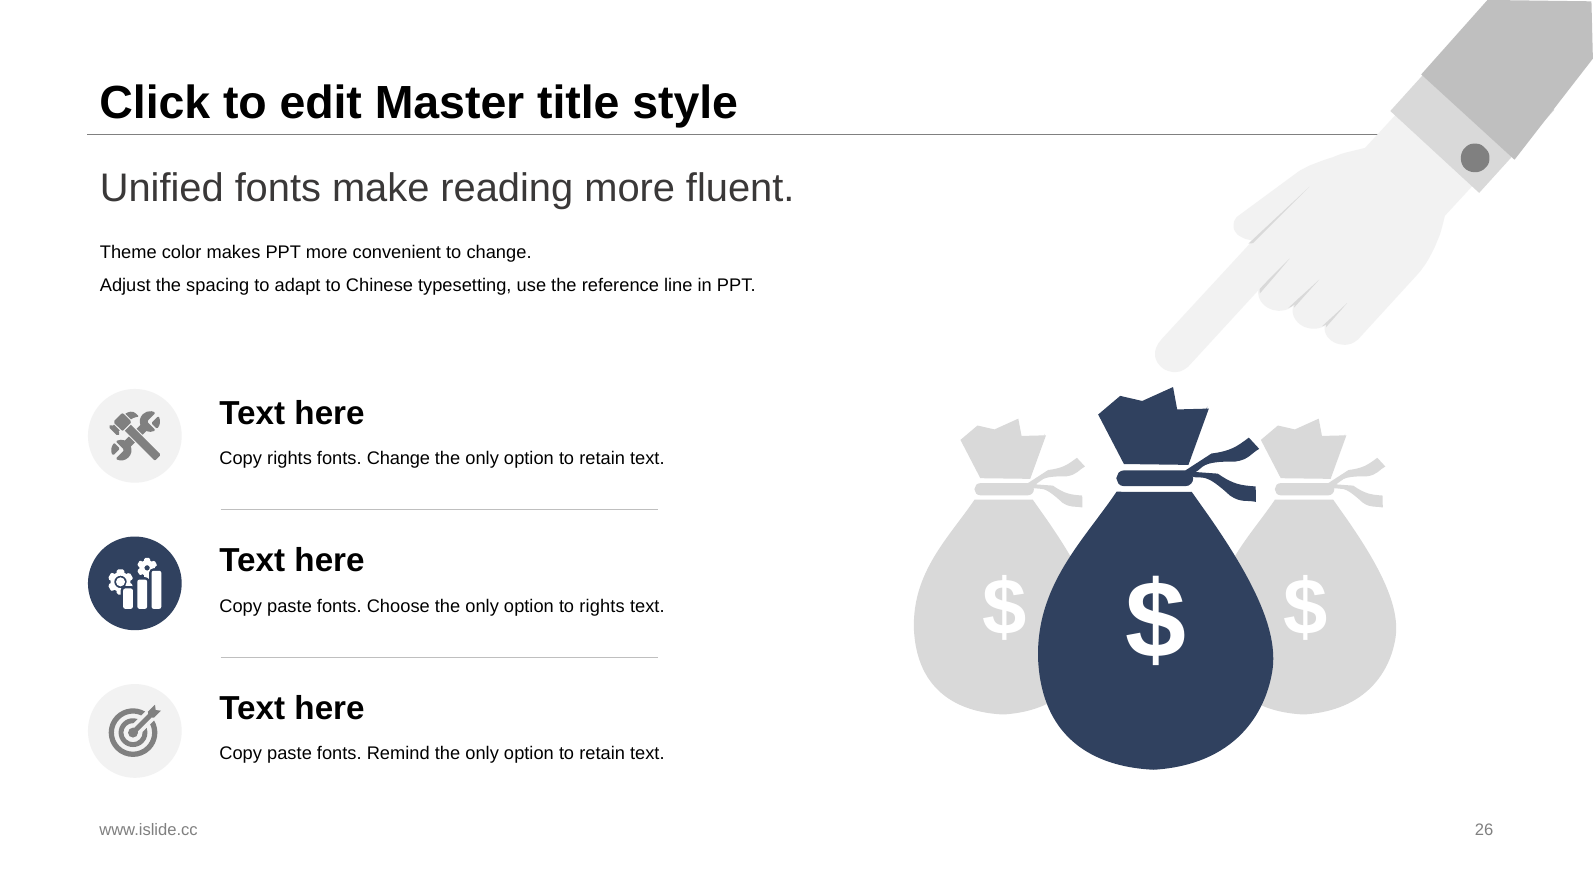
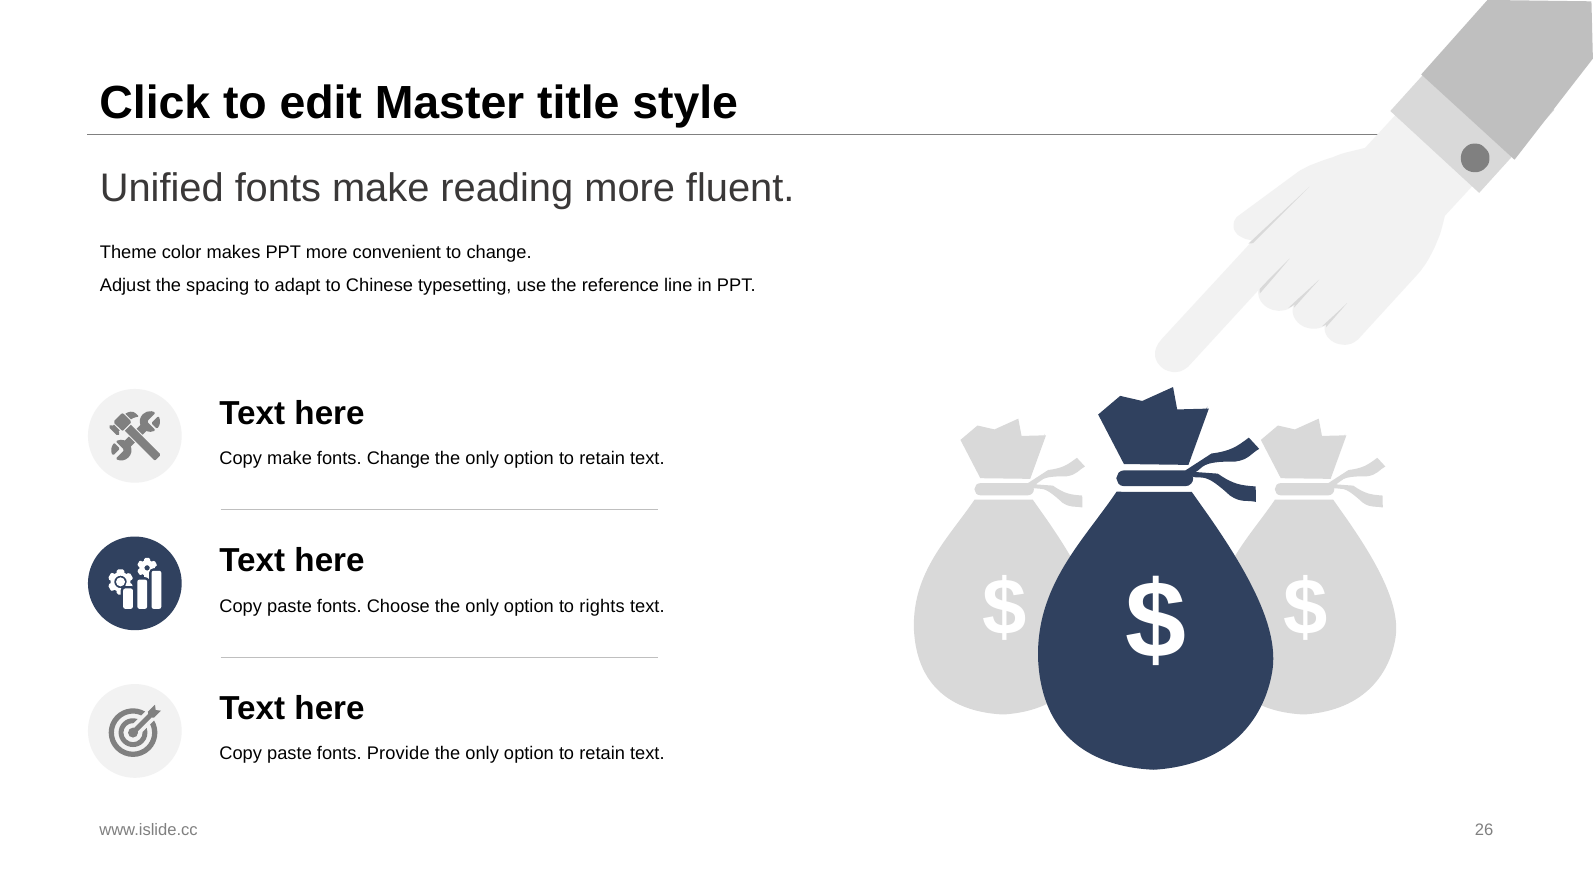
Copy rights: rights -> make
Remind: Remind -> Provide
